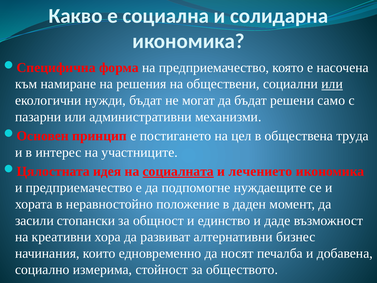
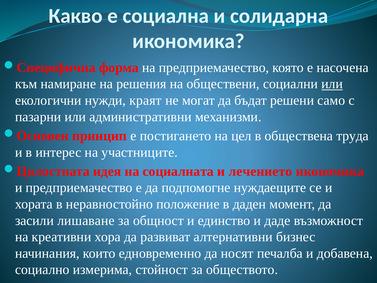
нужди бъдат: бъдат -> краят
социалната underline: present -> none
стопански: стопански -> лишаване
